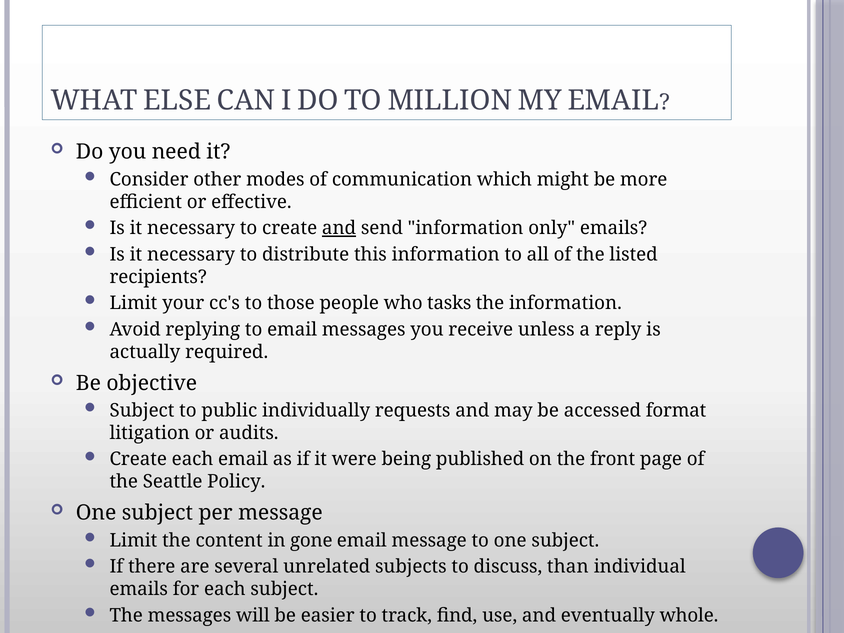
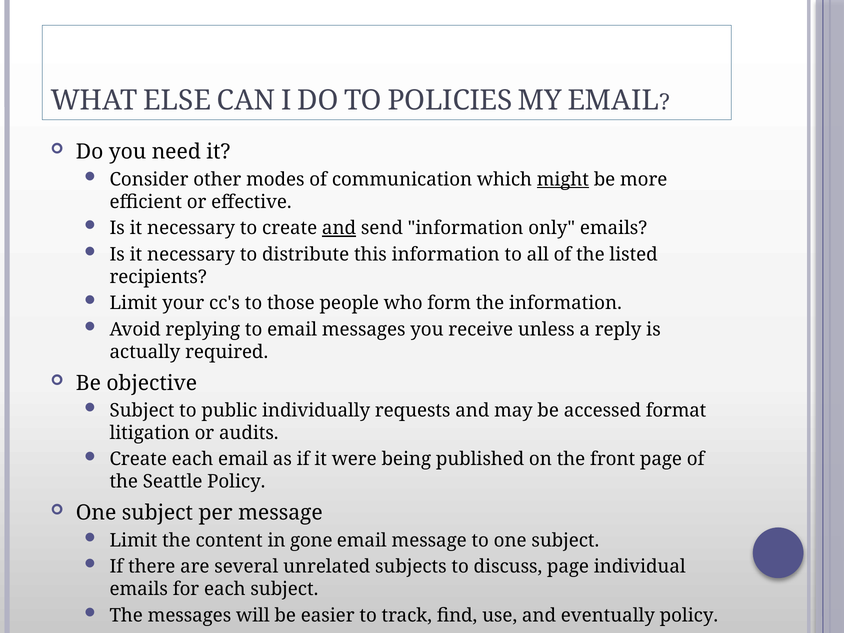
MILLION: MILLION -> POLICIES
might underline: none -> present
tasks: tasks -> form
discuss than: than -> page
eventually whole: whole -> policy
